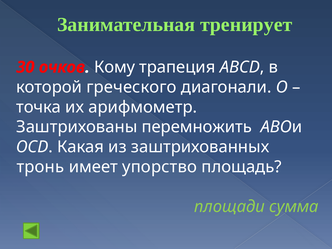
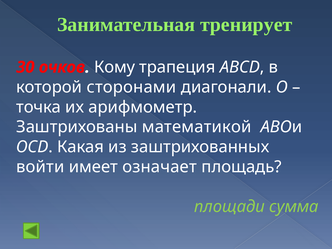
греческого: греческого -> сторонами
перемножить: перемножить -> математикой
тронь: тронь -> войти
упорство: упорство -> означает
